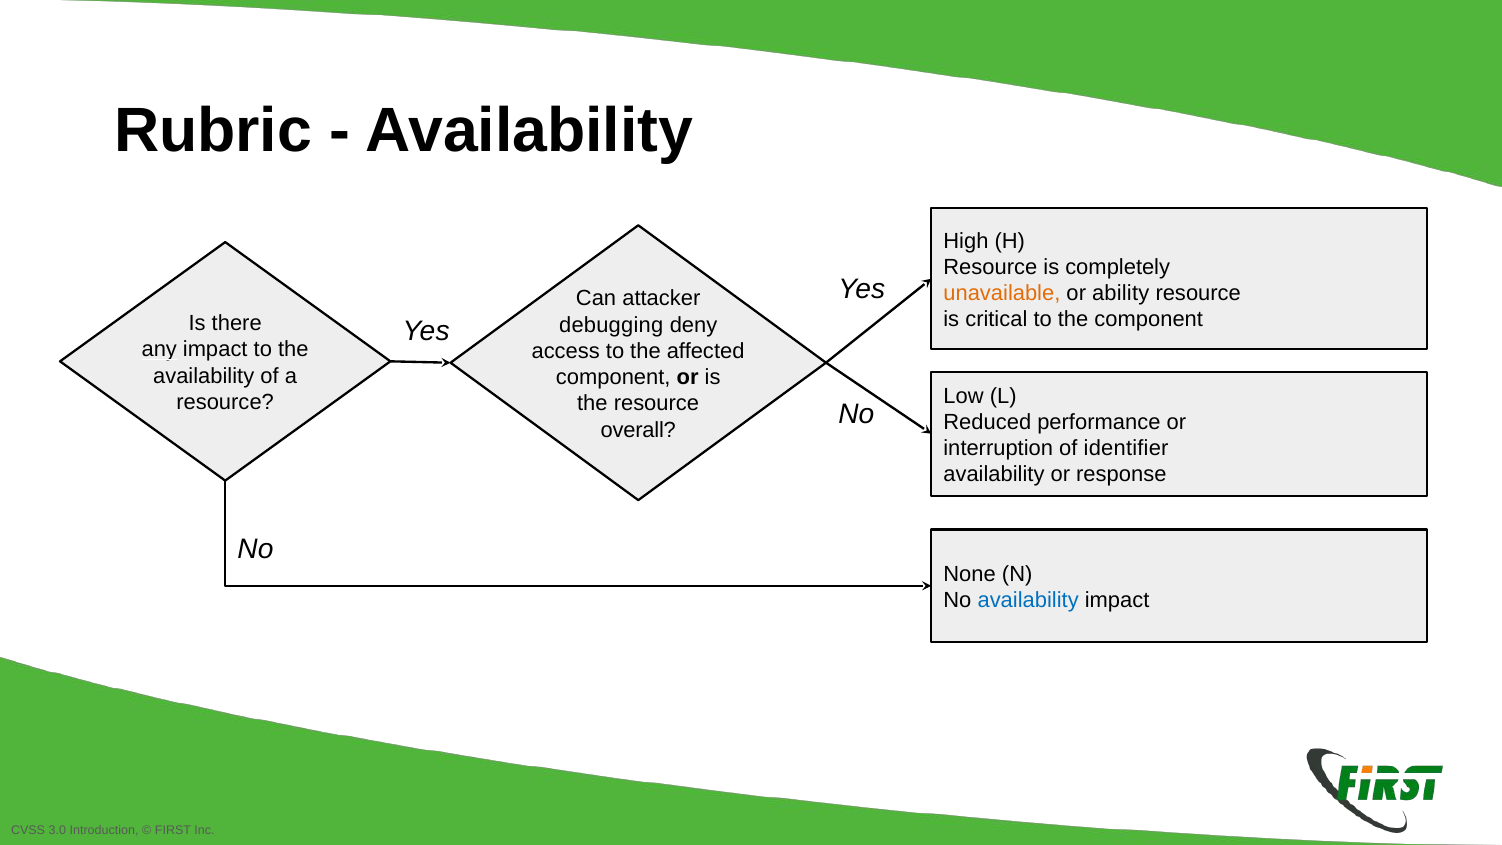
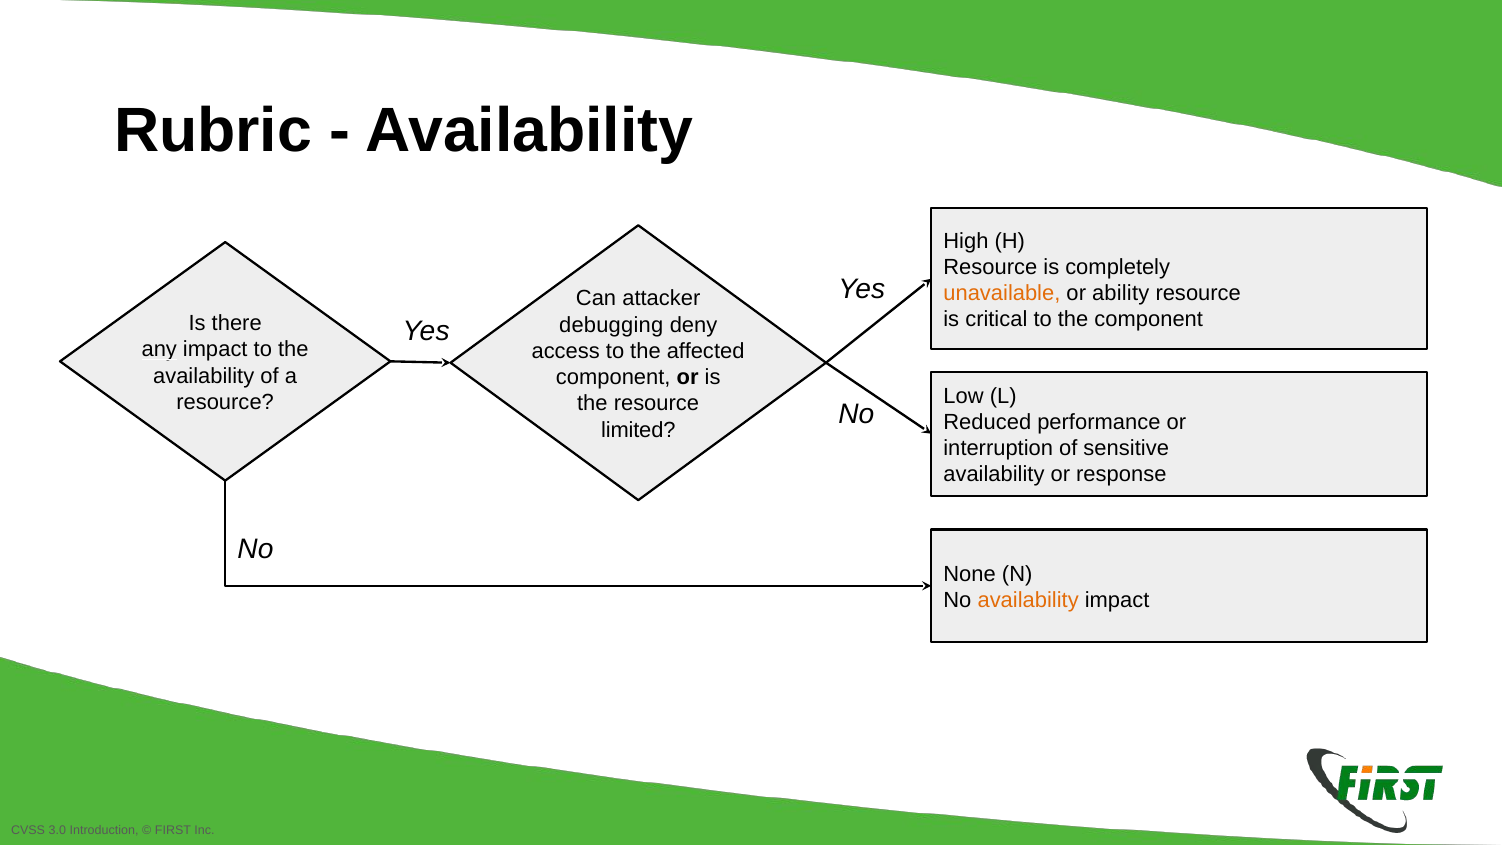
overall: overall -> limited
identifier: identifier -> sensitive
availability at (1028, 601) colour: blue -> orange
